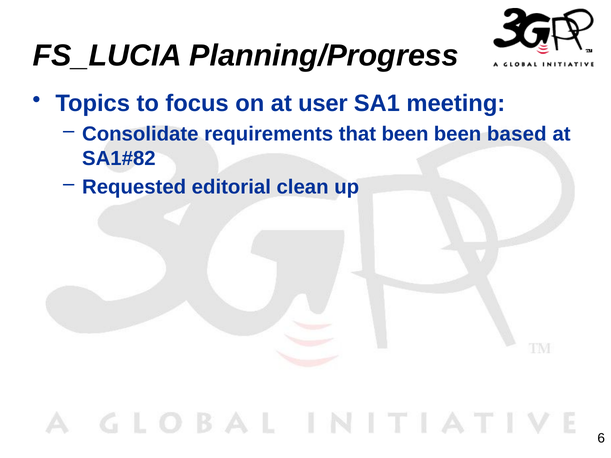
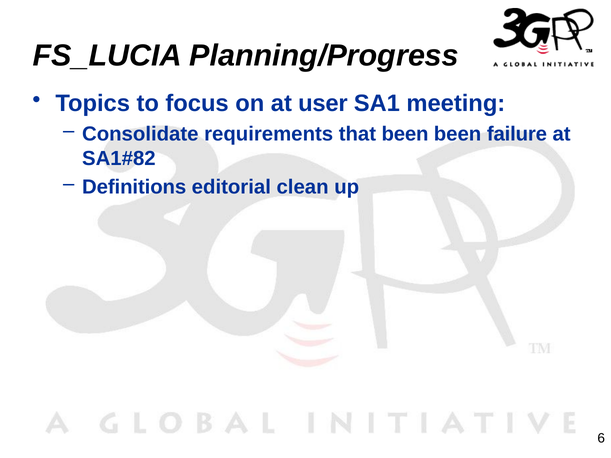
based: based -> failure
Requested: Requested -> Definitions
